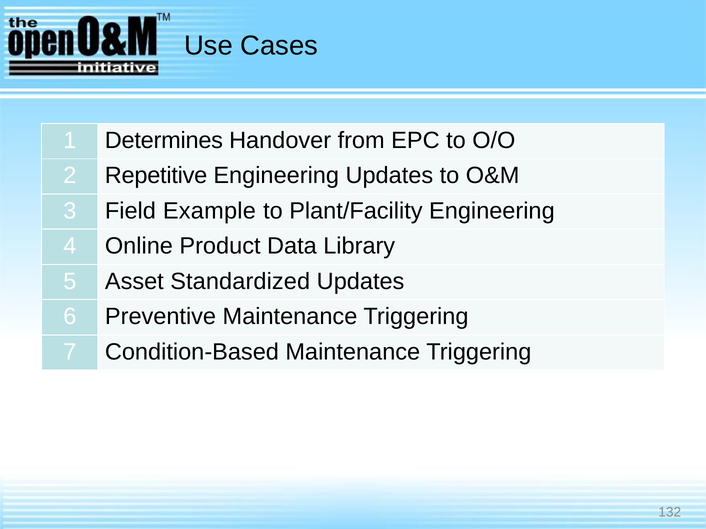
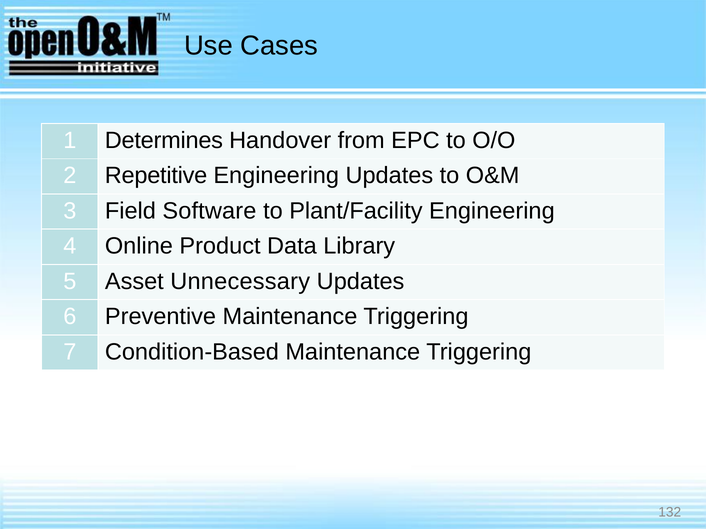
Example: Example -> Software
Standardized: Standardized -> Unnecessary
